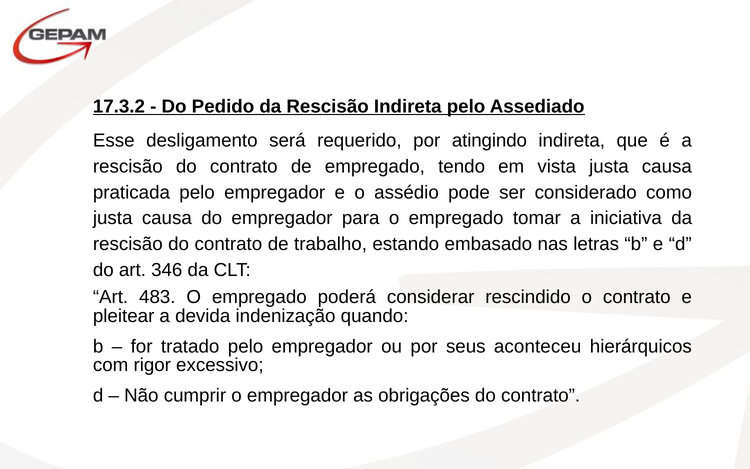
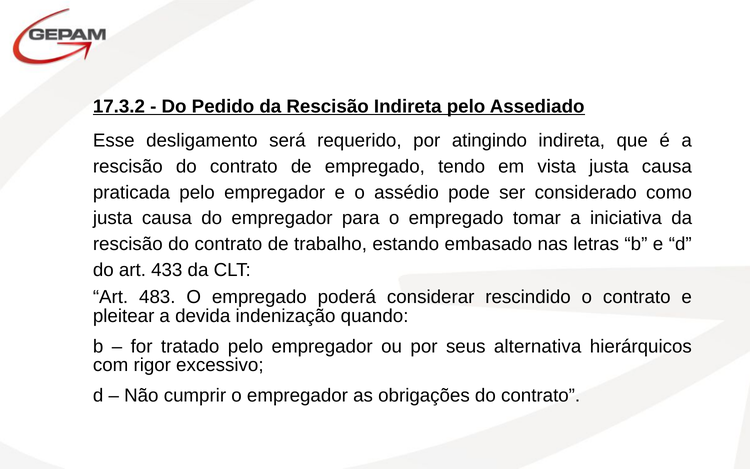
346: 346 -> 433
aconteceu: aconteceu -> alternativa
